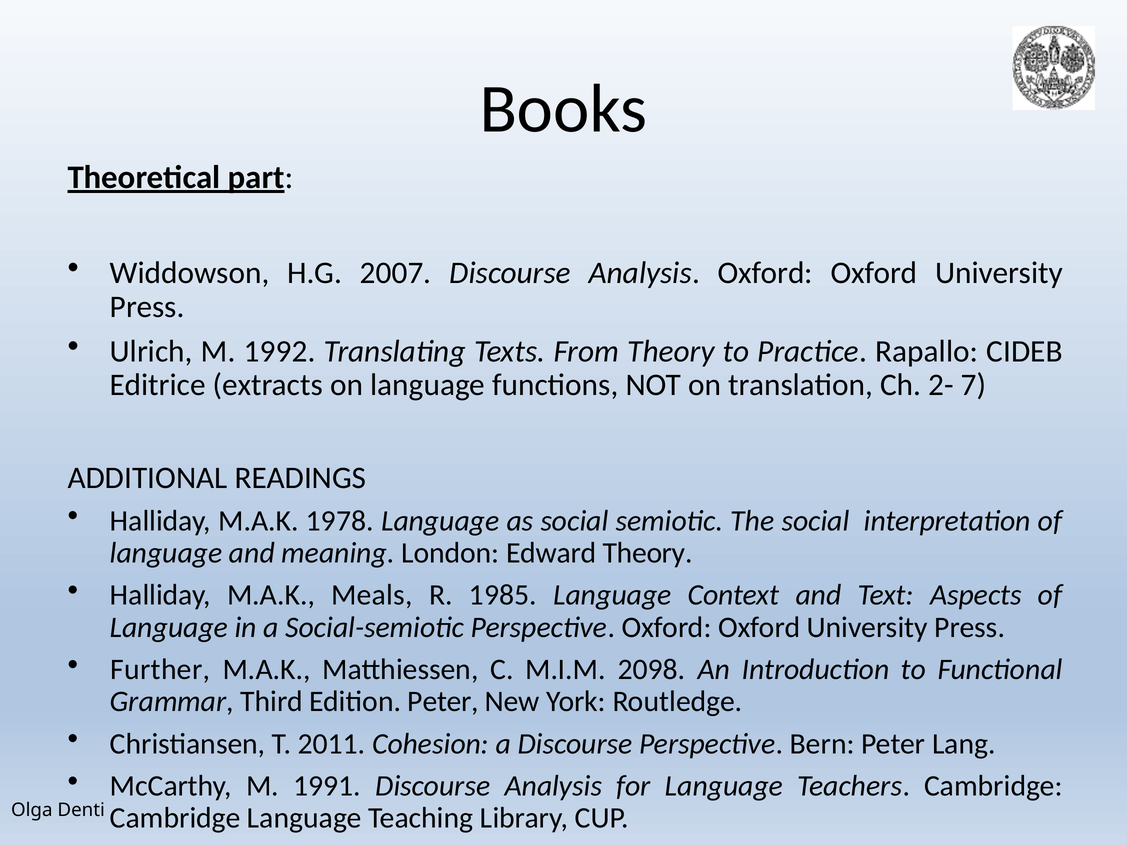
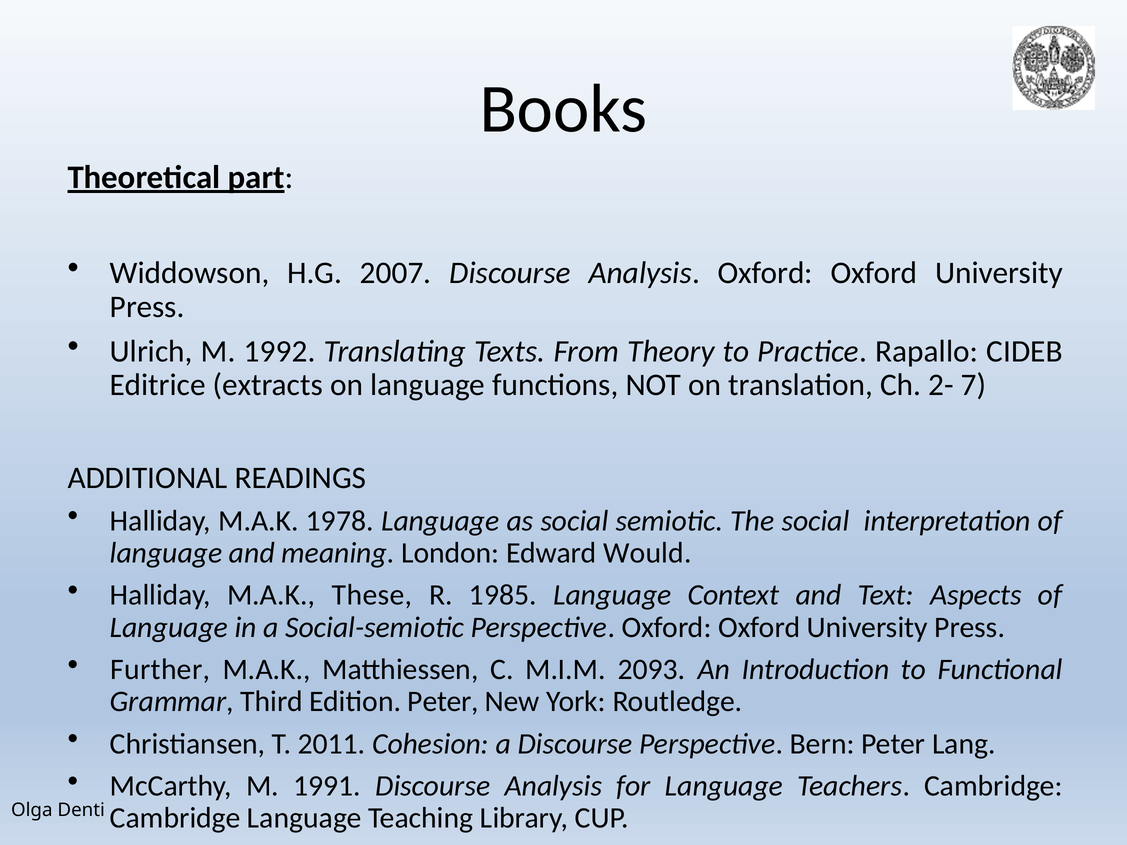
Edward Theory: Theory -> Would
Meals: Meals -> These
2098: 2098 -> 2093
